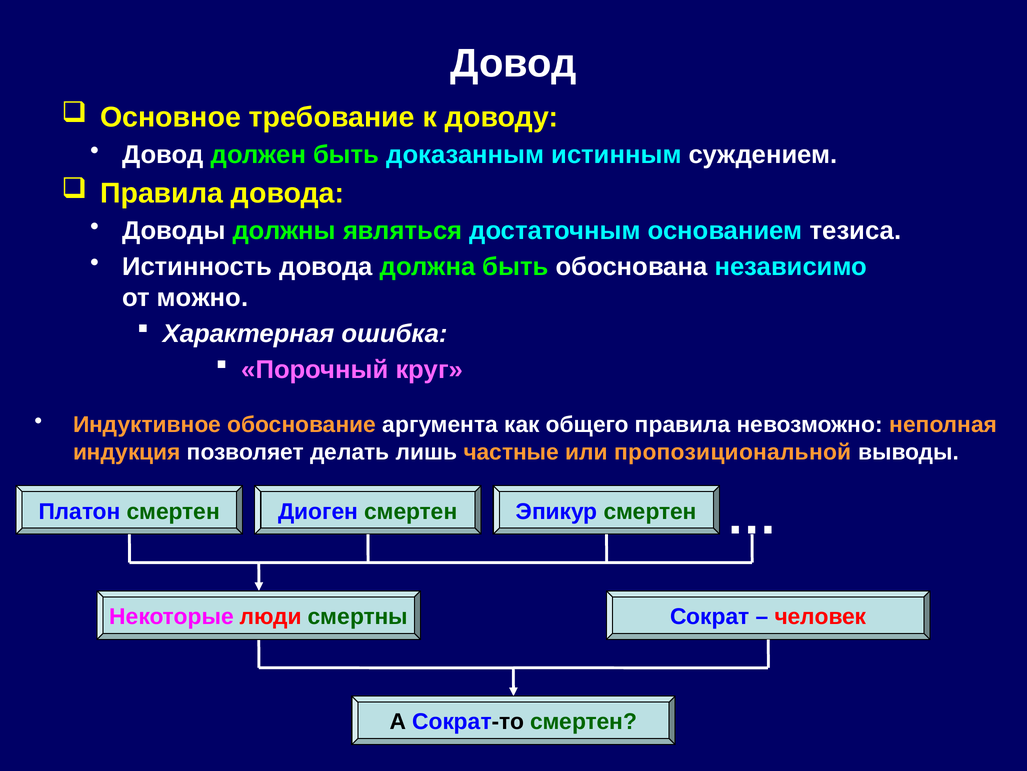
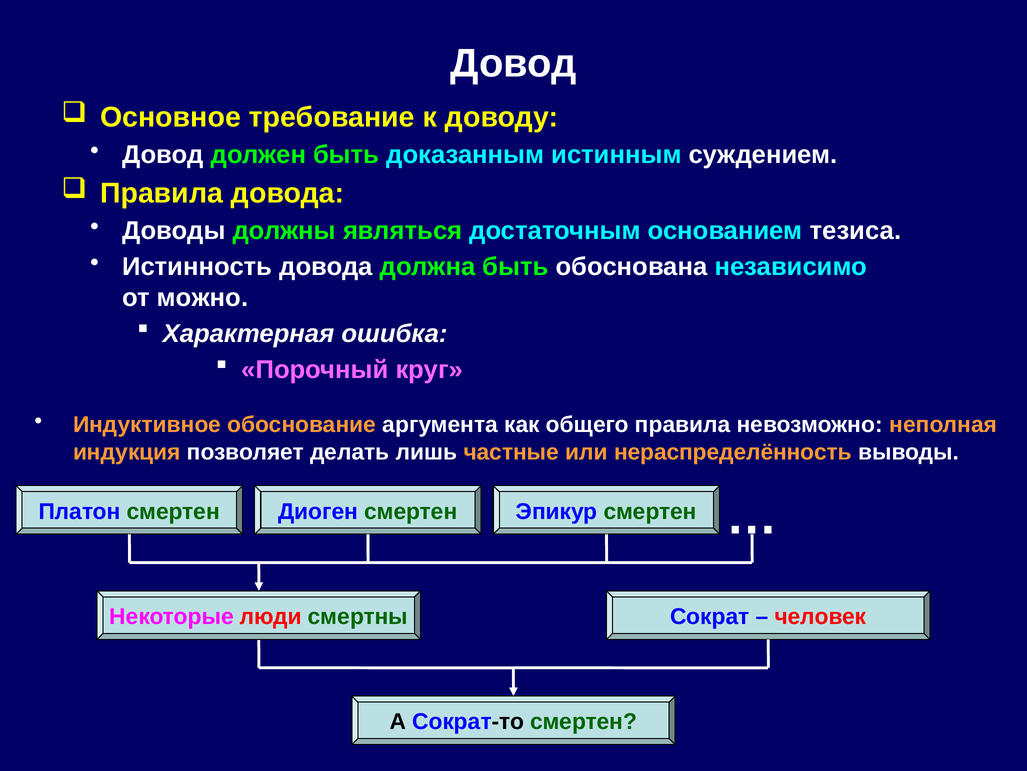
пропозициональной: пропозициональной -> нераспределённость
